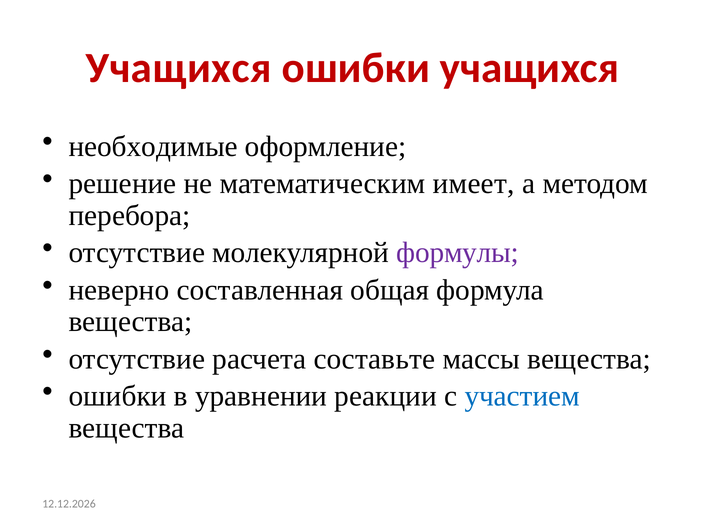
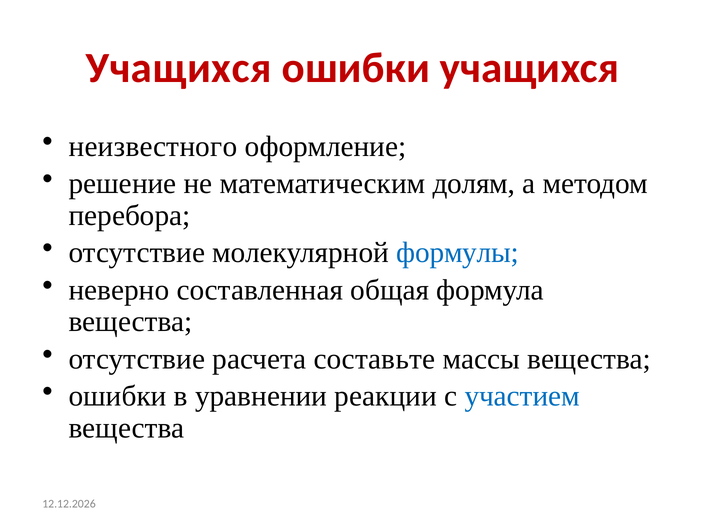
необходимые: необходимые -> неизвестного
имеет: имеет -> долям
формулы colour: purple -> blue
